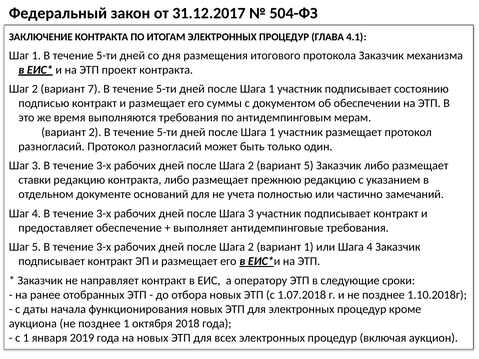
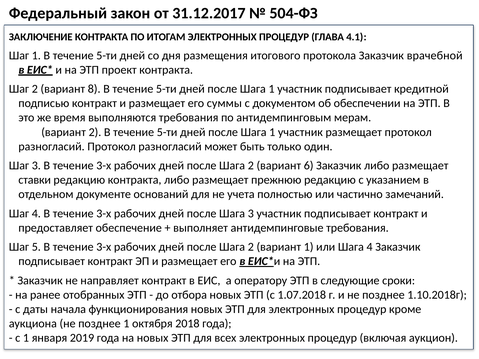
механизма: механизма -> врачебной
7: 7 -> 8
состоянию: состоянию -> кредитной
вариант 5: 5 -> 6
